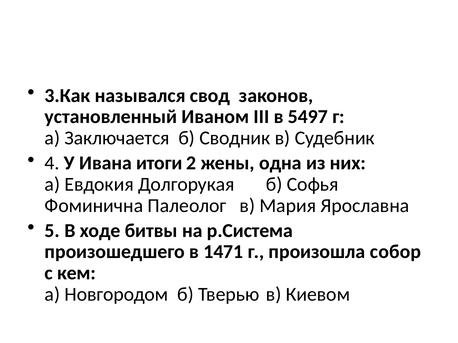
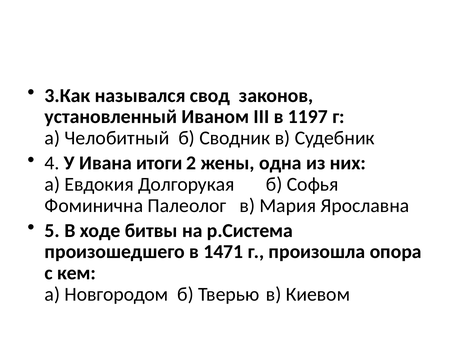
5497: 5497 -> 1197
Заключается: Заключается -> Челобитный
собор: собор -> опора
